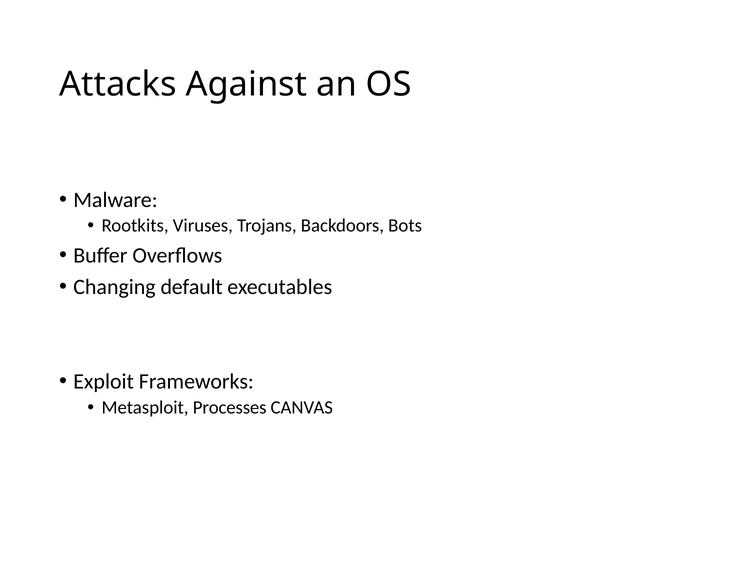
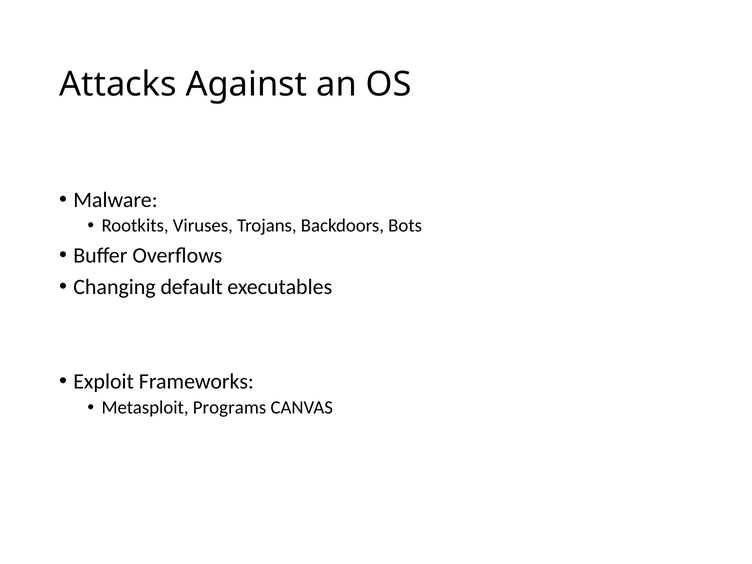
Processes: Processes -> Programs
